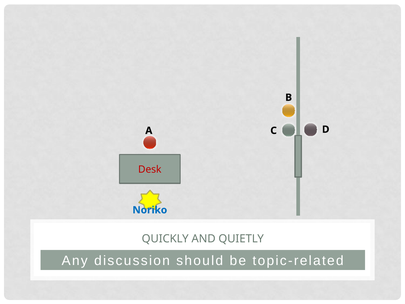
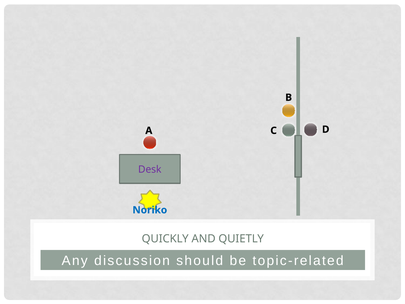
Desk colour: red -> purple
